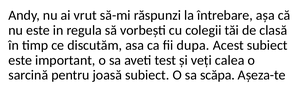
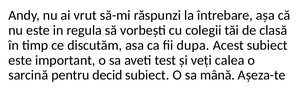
joasă: joasă -> decid
scăpa: scăpa -> mână
